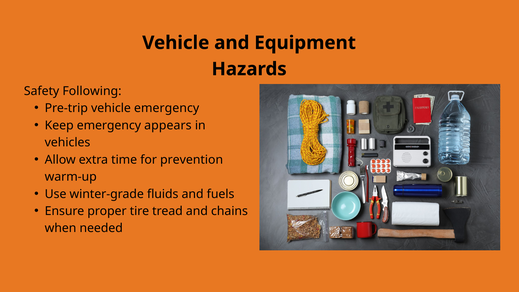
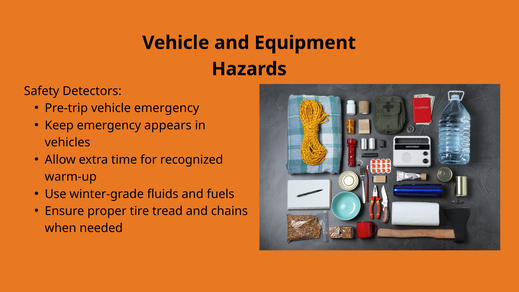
Following: Following -> Detectors
prevention: prevention -> recognized
